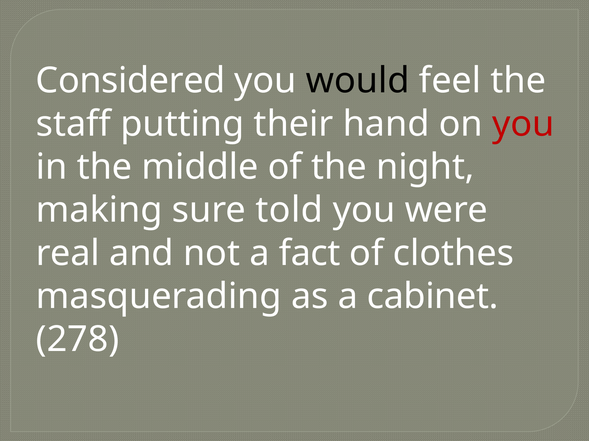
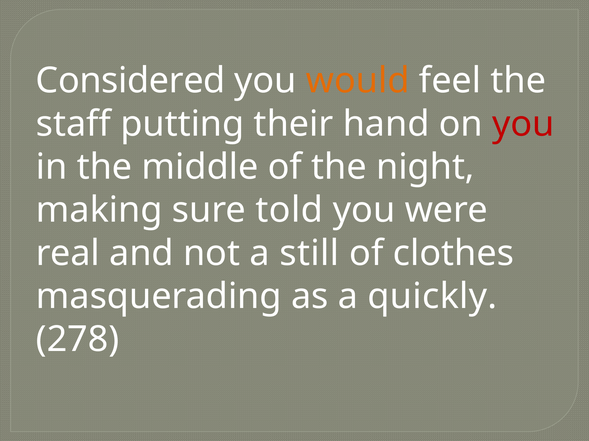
would colour: black -> orange
fact: fact -> still
cabinet: cabinet -> quickly
